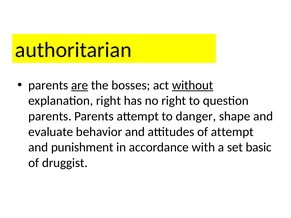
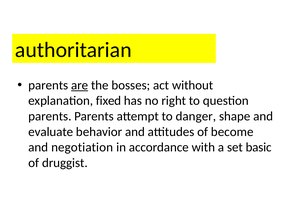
without underline: present -> none
explanation right: right -> fixed
of attempt: attempt -> become
punishment: punishment -> negotiation
